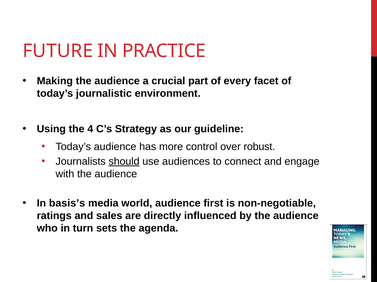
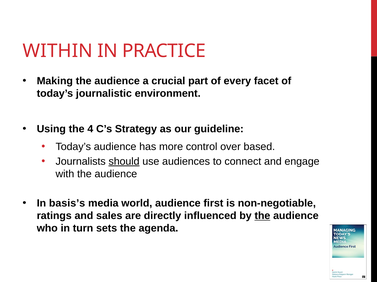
FUTURE: FUTURE -> WITHIN
robust: robust -> based
the at (262, 216) underline: none -> present
